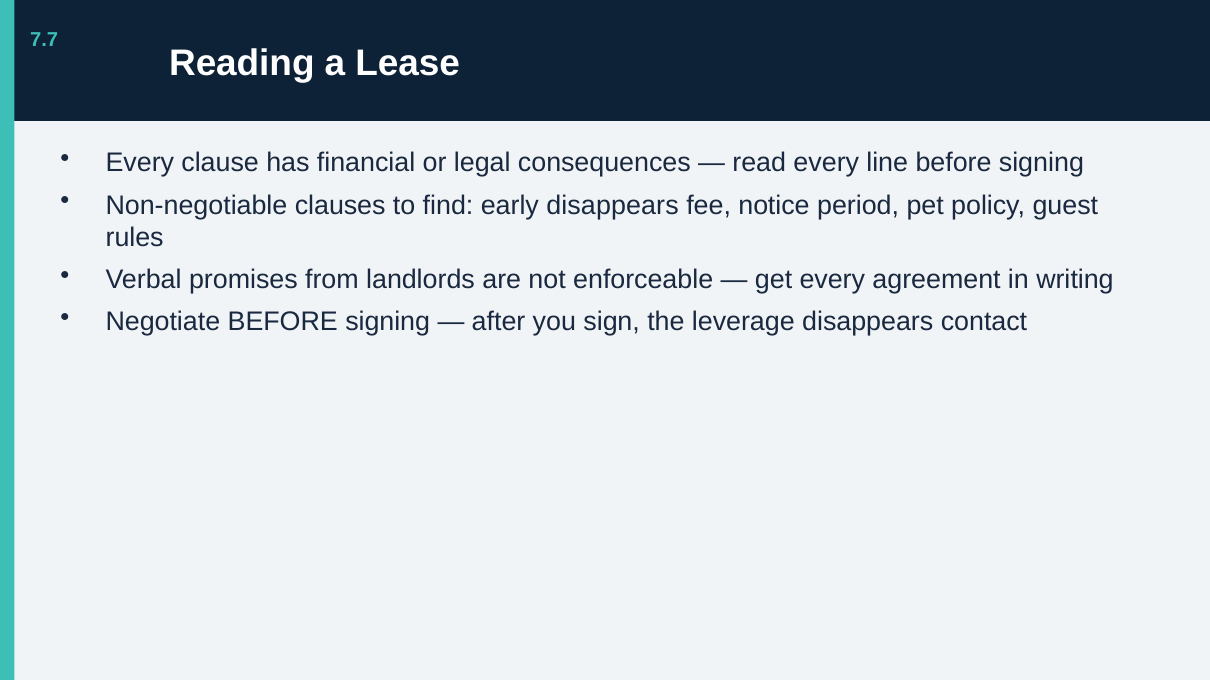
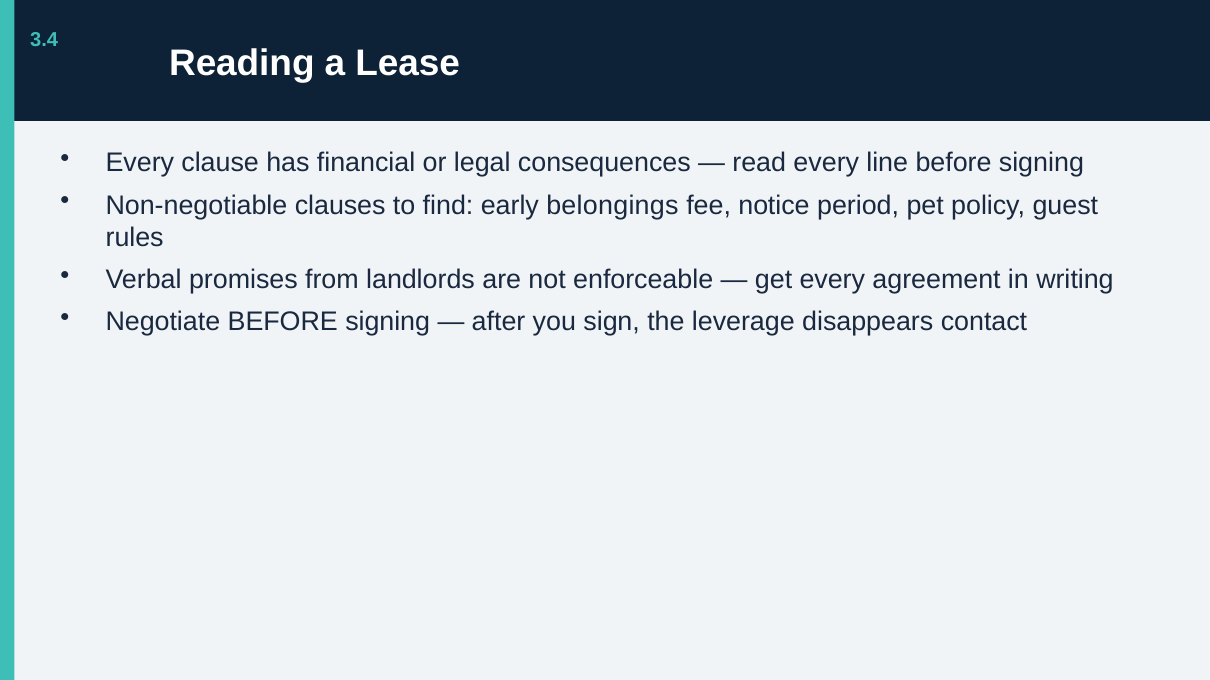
7.7: 7.7 -> 3.4
early disappears: disappears -> belongings
